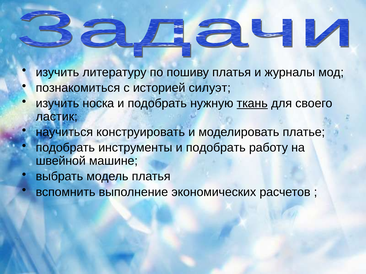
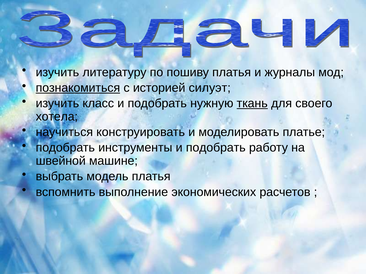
познакомиться underline: none -> present
носка: носка -> класс
ластик: ластик -> хотела
